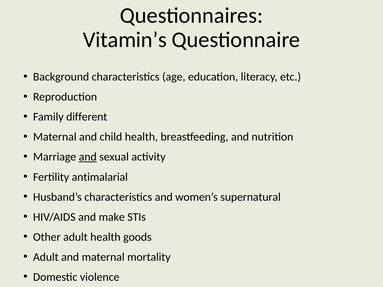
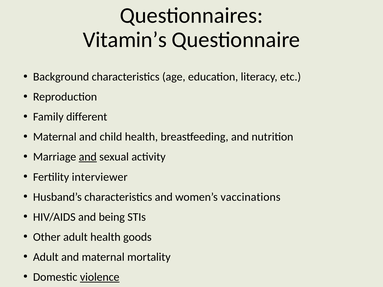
antimalarial: antimalarial -> interviewer
supernatural: supernatural -> vaccinations
make: make -> being
violence underline: none -> present
